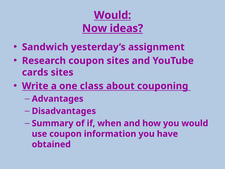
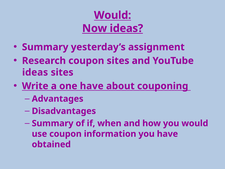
Sandwich at (45, 47): Sandwich -> Summary
cards at (35, 72): cards -> ideas
one class: class -> have
